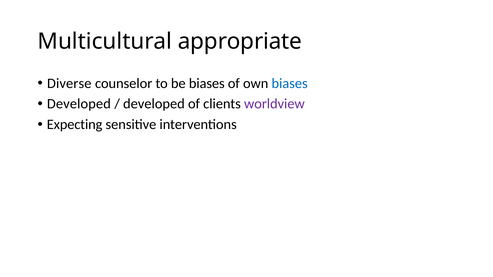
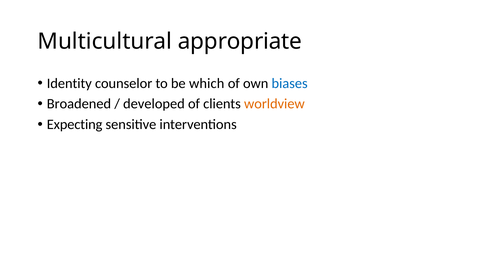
Diverse: Diverse -> Identity
be biases: biases -> which
Developed at (79, 104): Developed -> Broadened
worldview colour: purple -> orange
